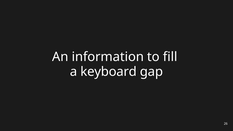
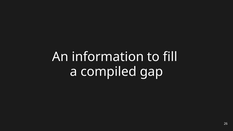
keyboard: keyboard -> compiled
